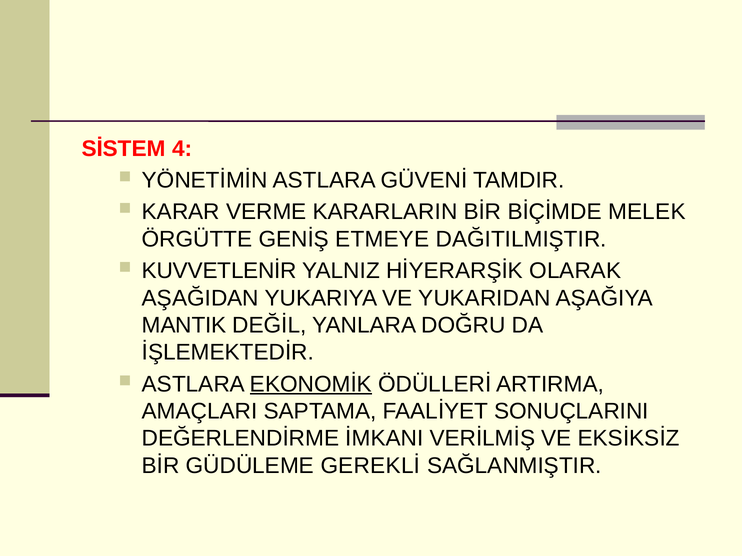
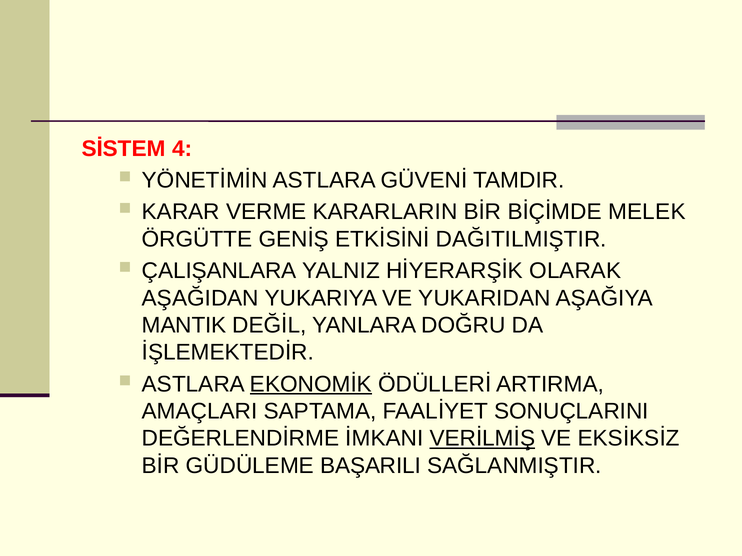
ETMEYE: ETMEYE -> ETKİSİNİ
KUVVETLENİR: KUVVETLENİR -> ÇALIŞANLARA
VERİLMİŞ underline: none -> present
GEREKLİ: GEREKLİ -> BAŞARILI
